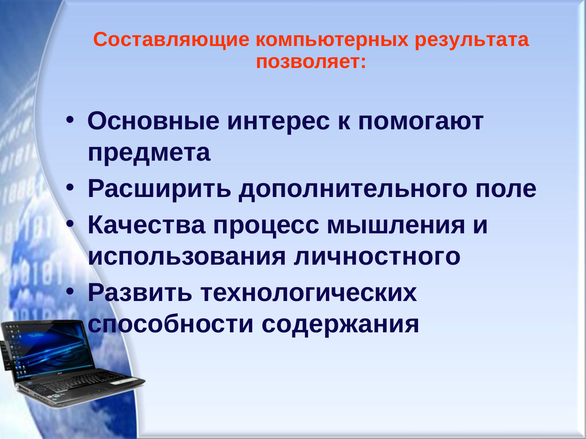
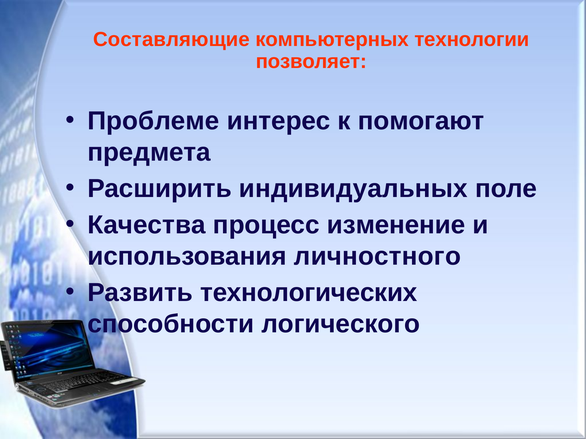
результата: результата -> технологии
Основные: Основные -> Проблеме
дополнительного: дополнительного -> индивидуальных
мышления: мышления -> изменение
содержания: содержания -> логического
